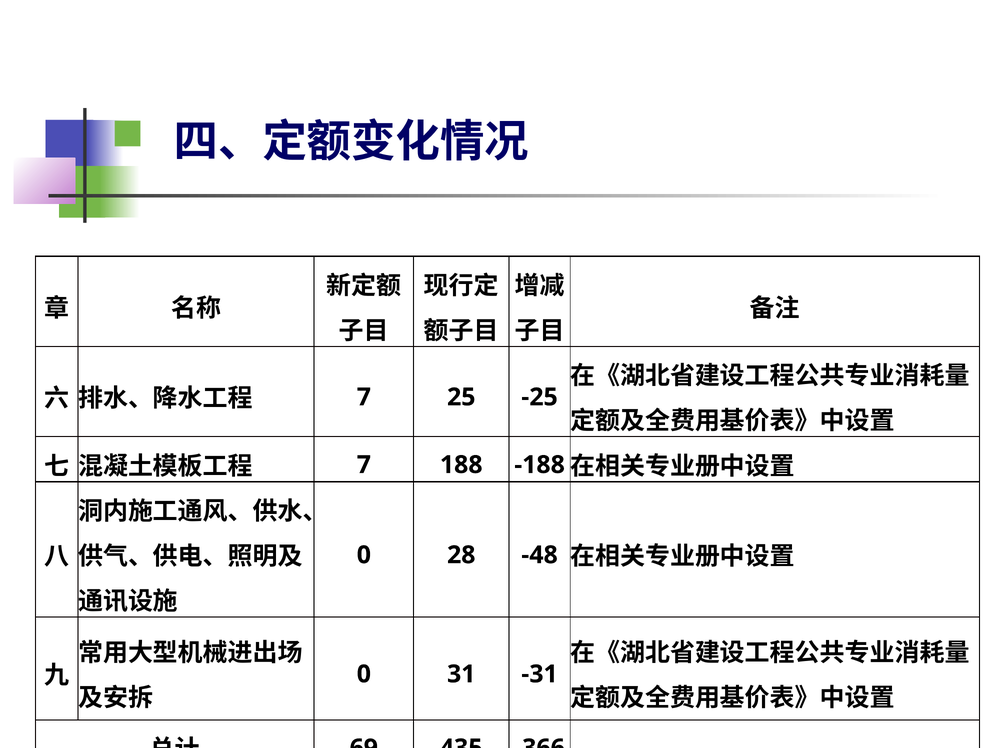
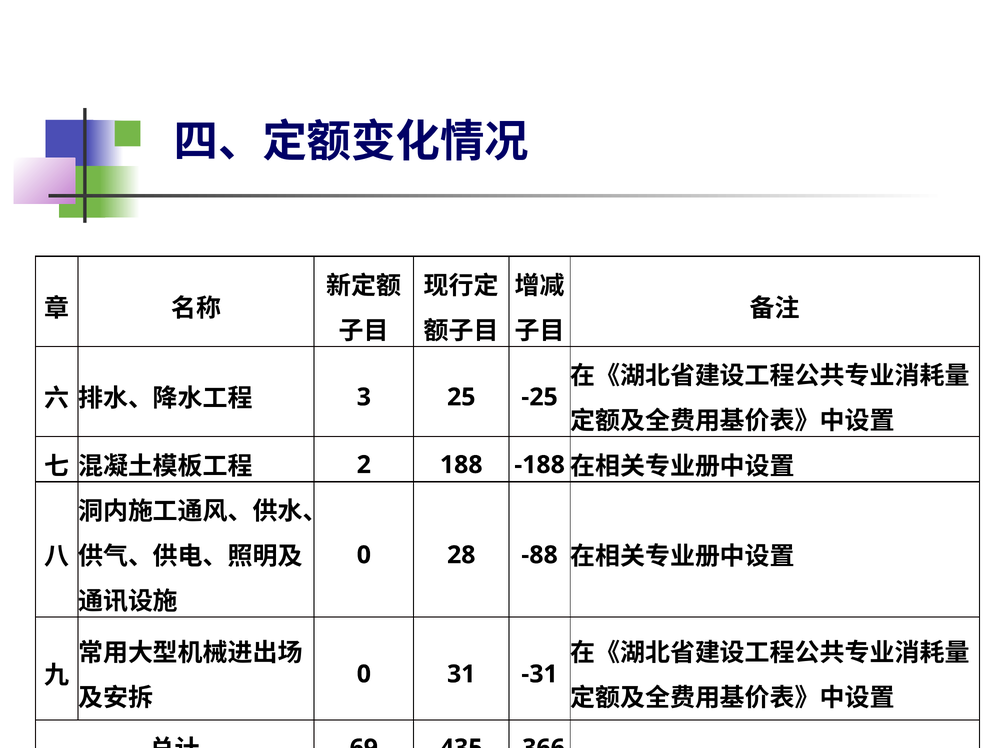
7 at (364, 397): 7 -> 3
7 at (364, 465): 7 -> 2
-48: -48 -> -88
